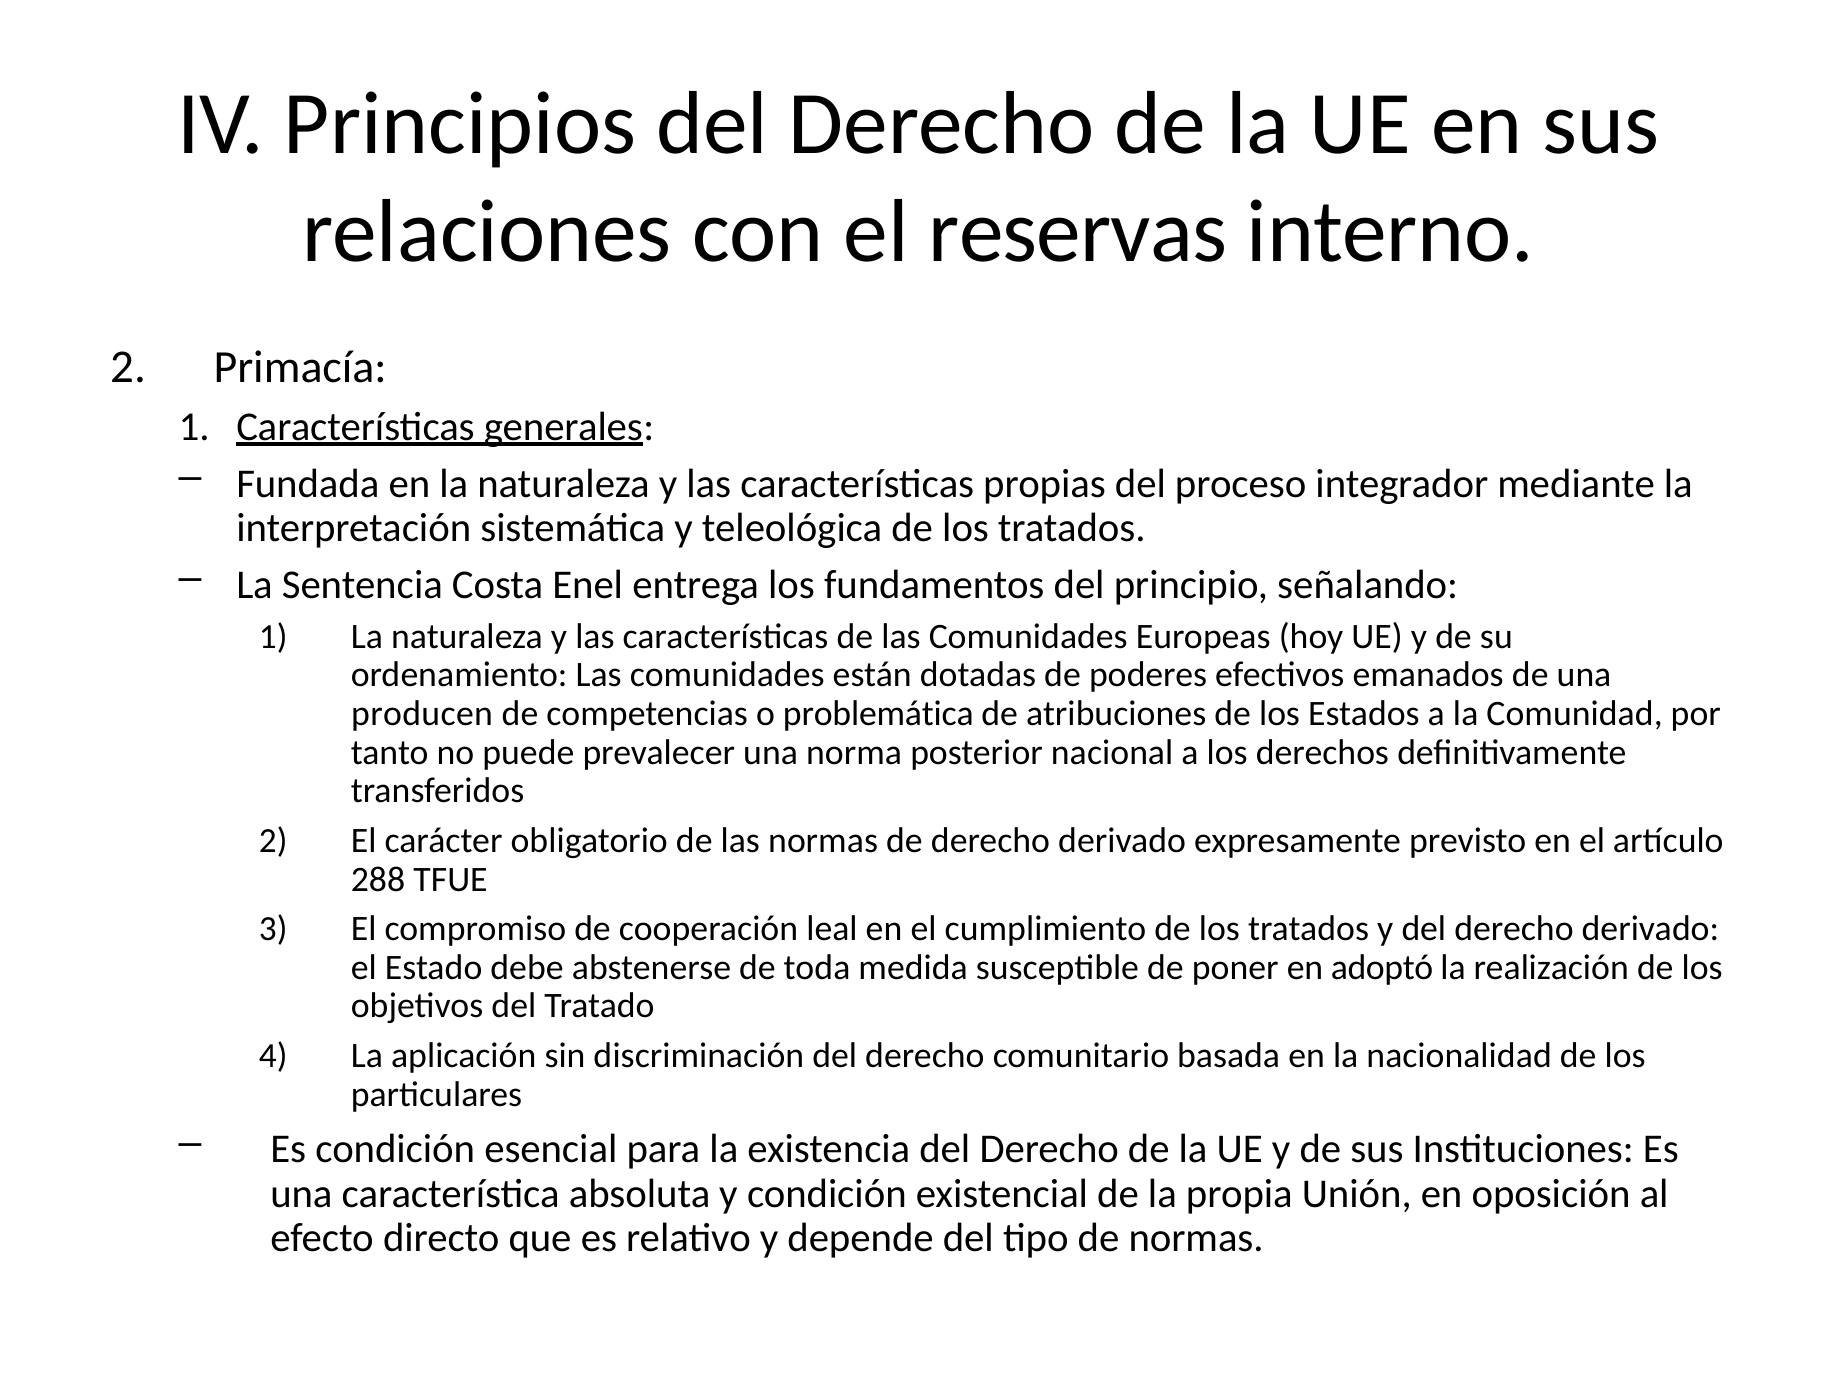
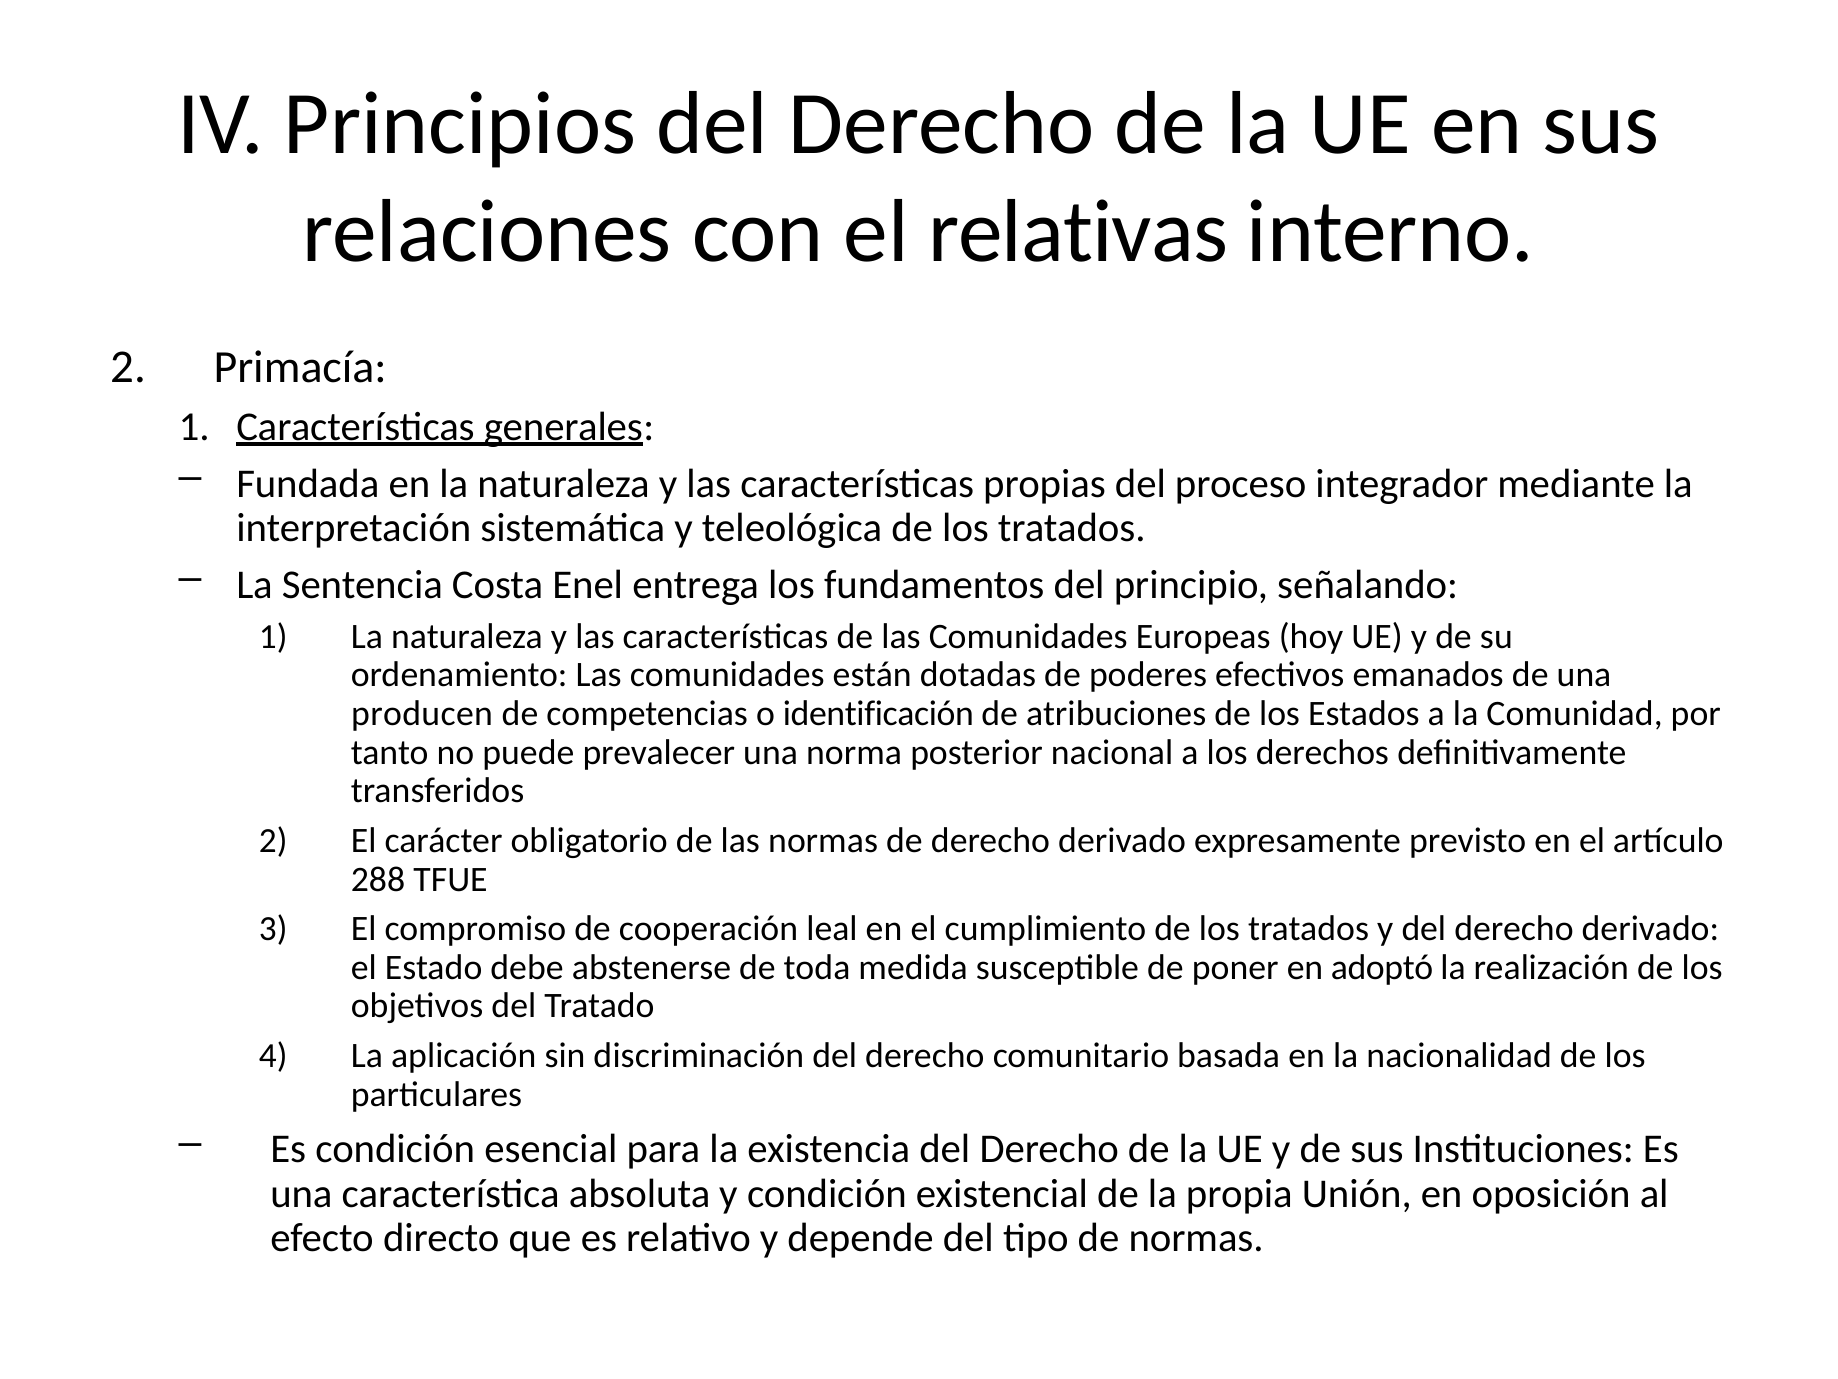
reservas: reservas -> relativas
problemática: problemática -> identificación
